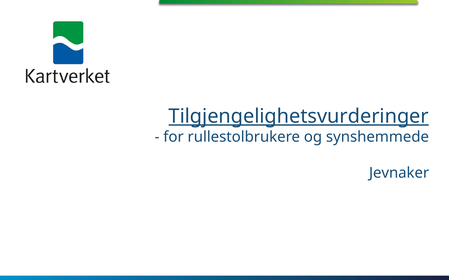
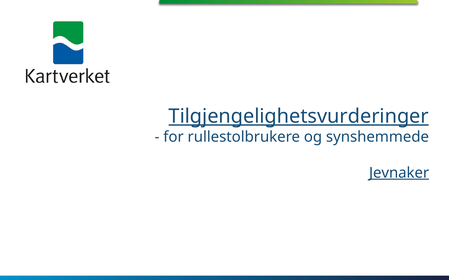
Jevnaker underline: none -> present
